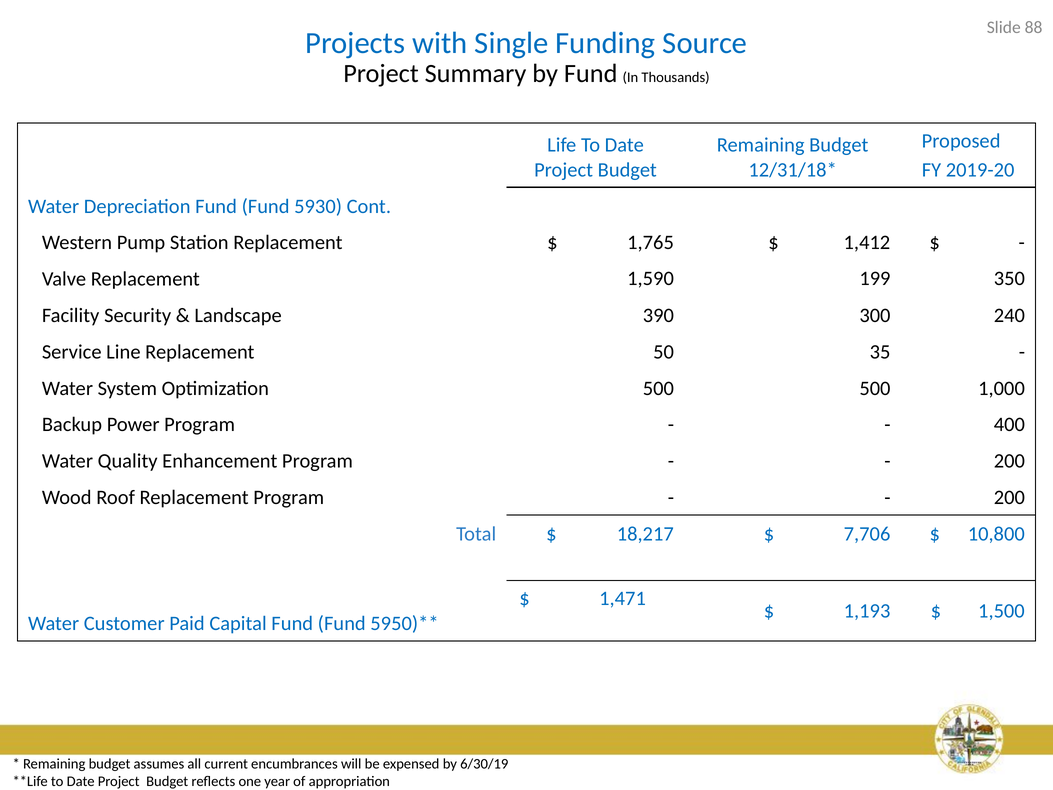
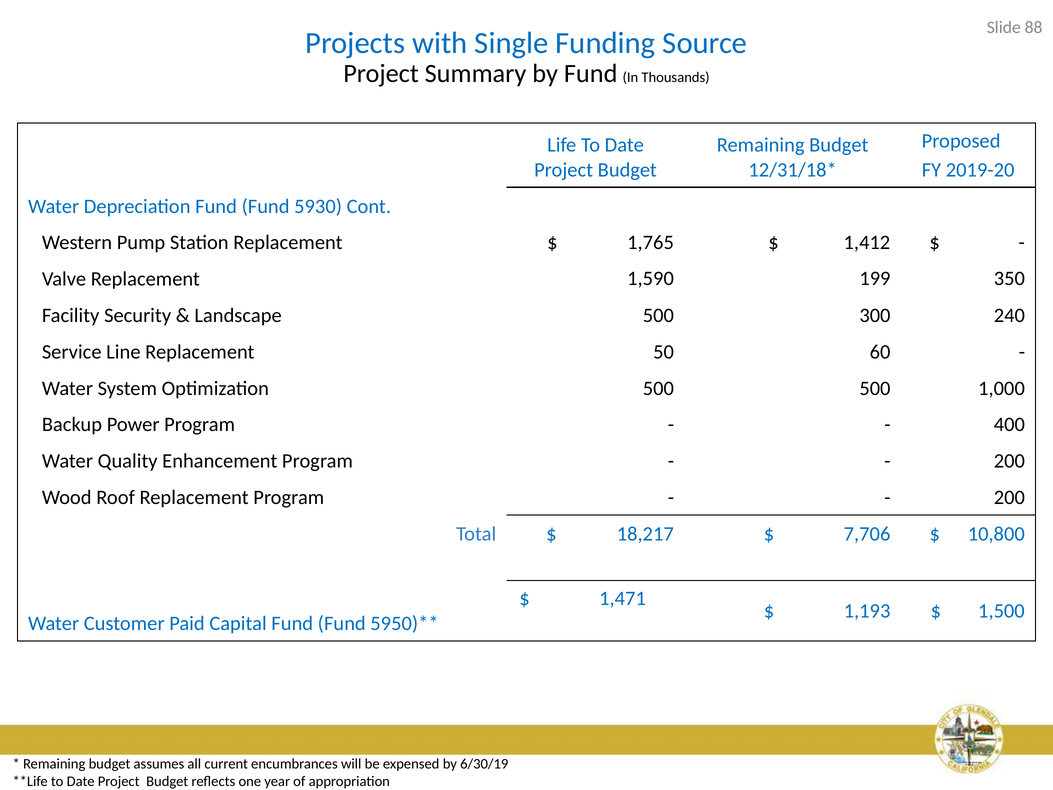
Landscape 390: 390 -> 500
35: 35 -> 60
